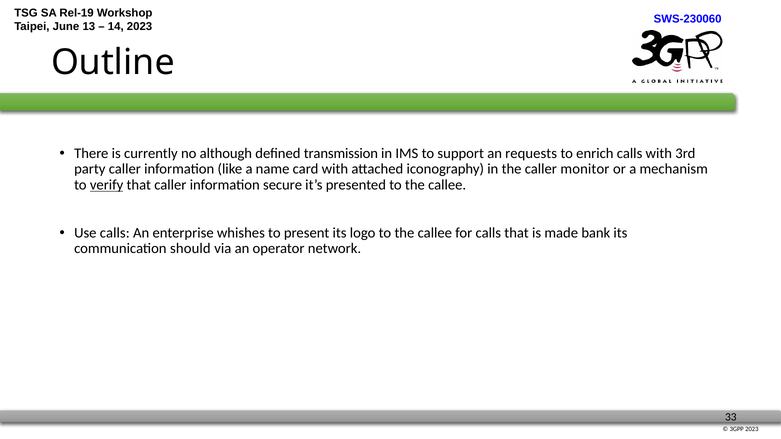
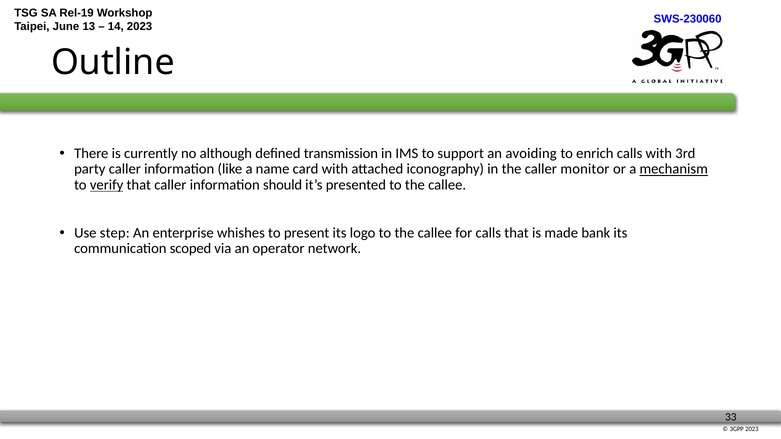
requests: requests -> avoiding
mechanism underline: none -> present
secure: secure -> should
Use calls: calls -> step
should: should -> scoped
